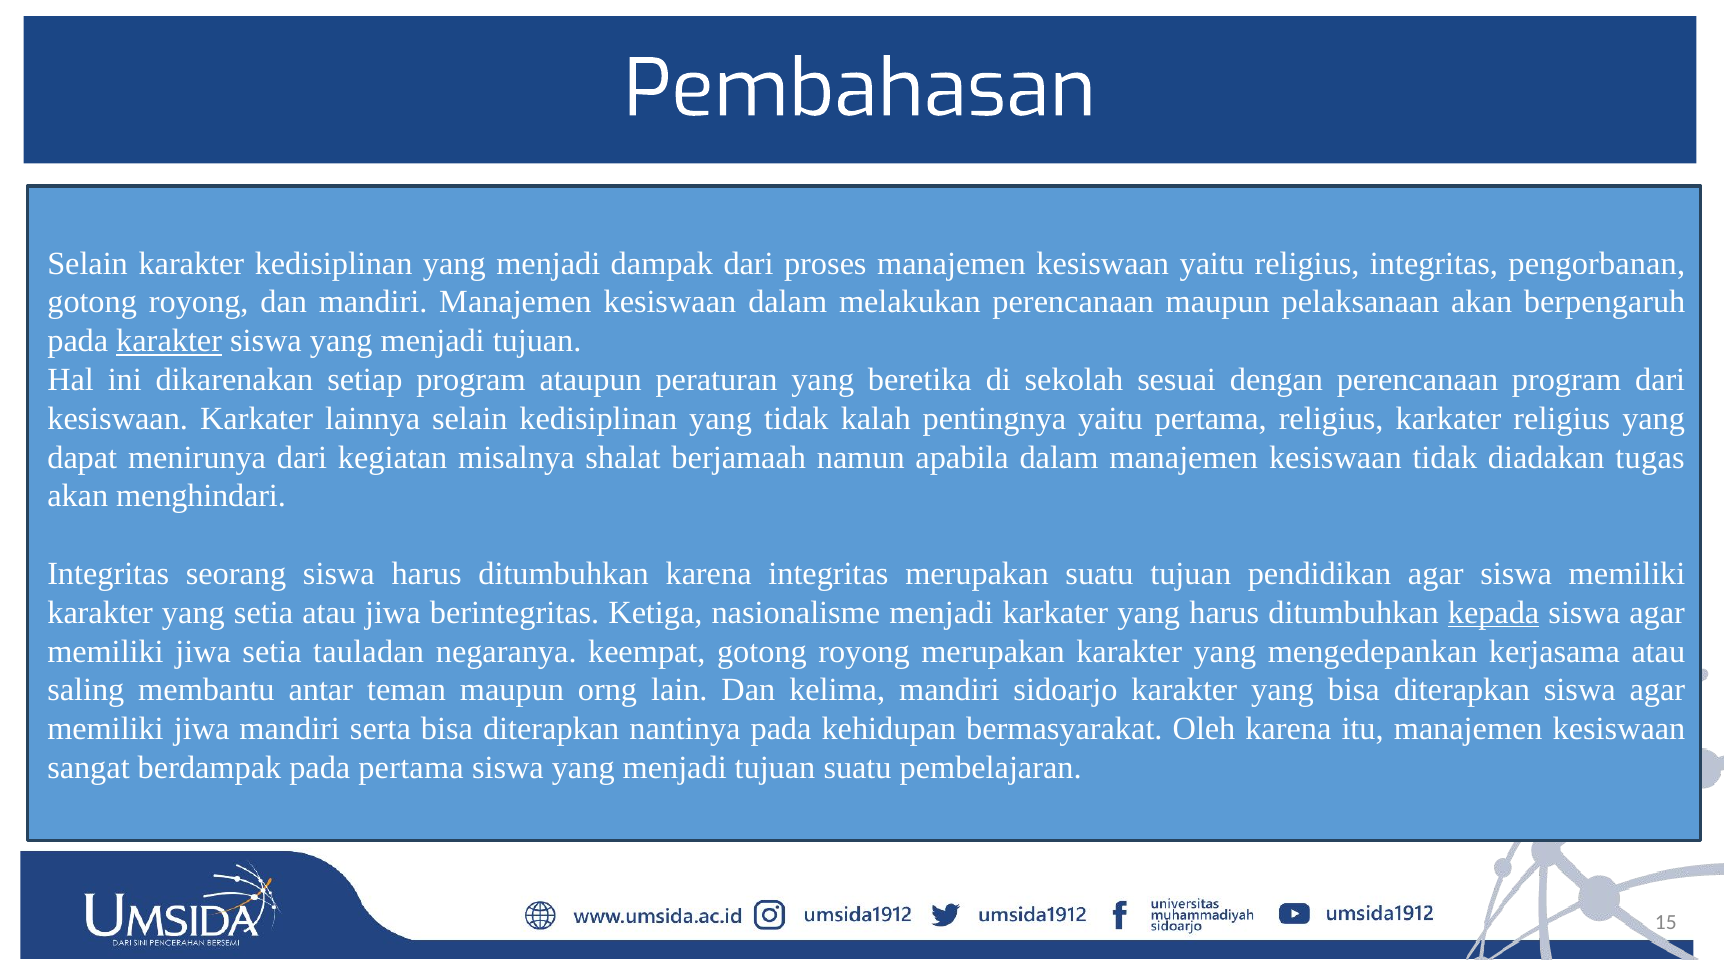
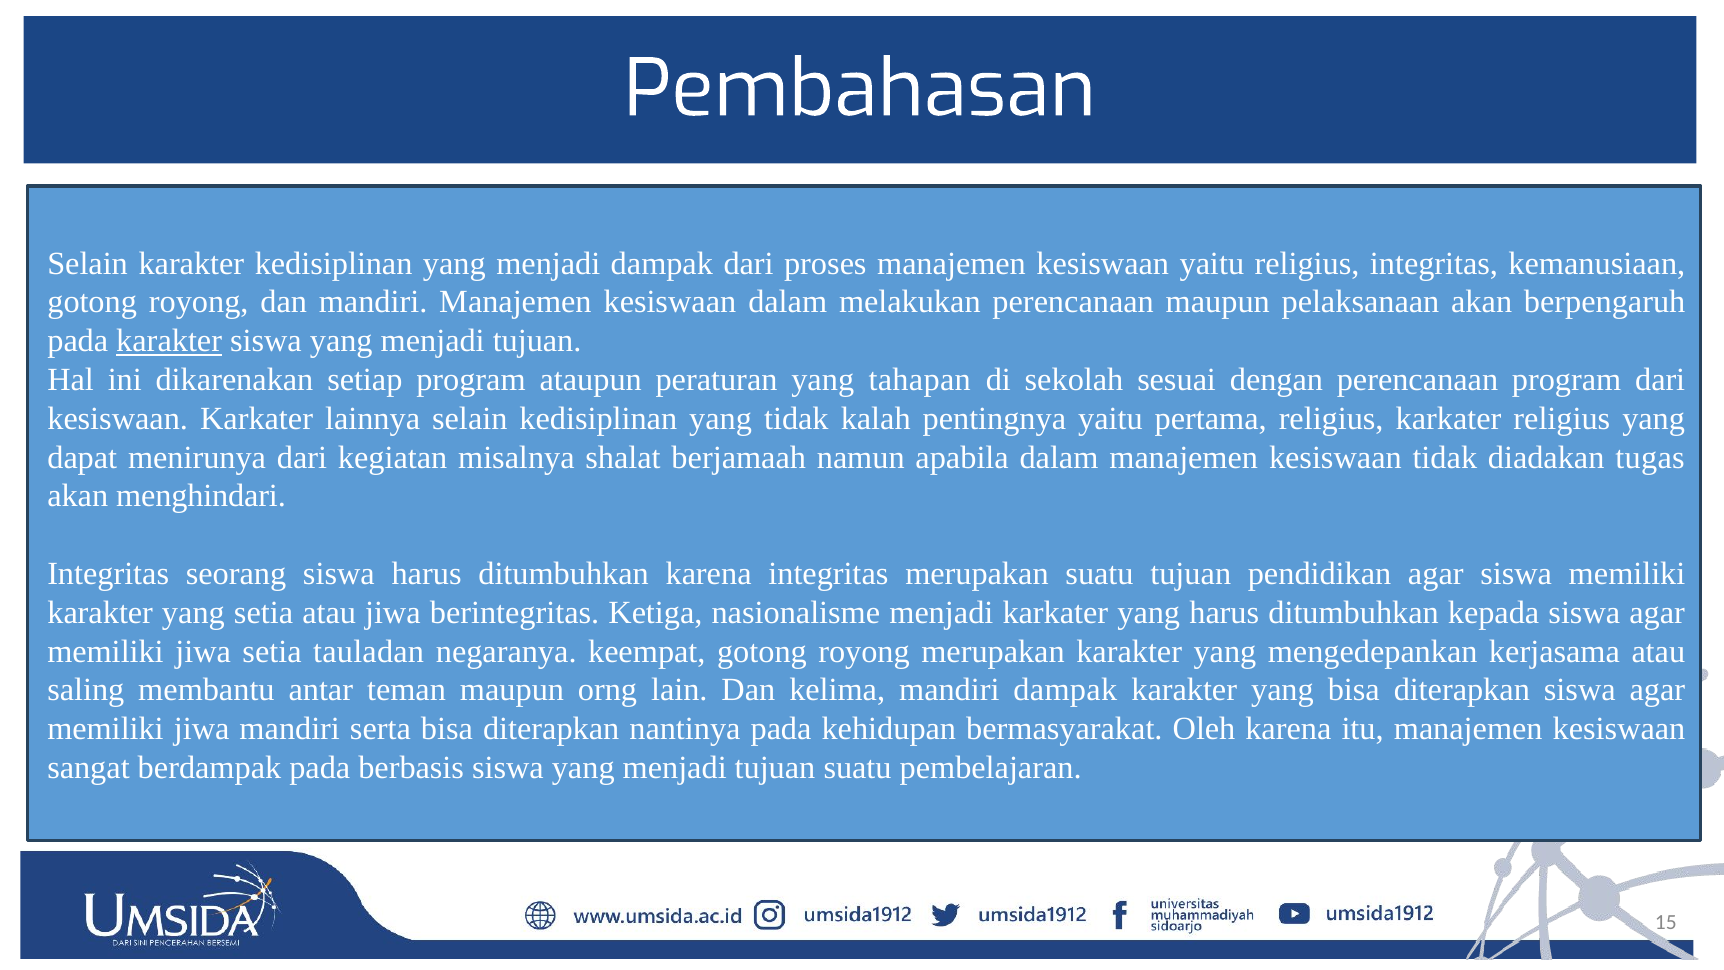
pengorbanan: pengorbanan -> kemanusiaan
beretika: beretika -> tahapan
kepada underline: present -> none
mandiri sidoarjo: sidoarjo -> dampak
pada pertama: pertama -> berbasis
